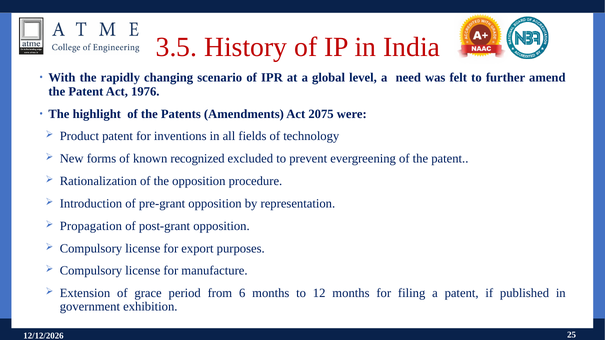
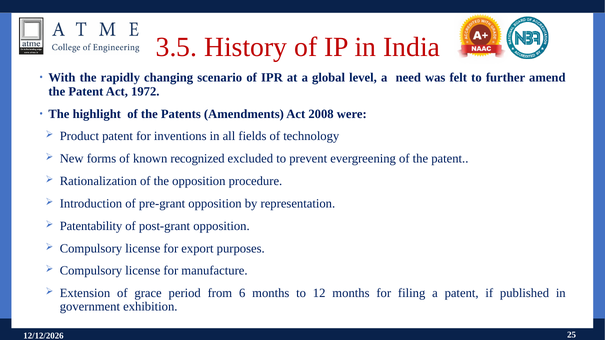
1976: 1976 -> 1972
2075: 2075 -> 2008
Propagation: Propagation -> Patentability
